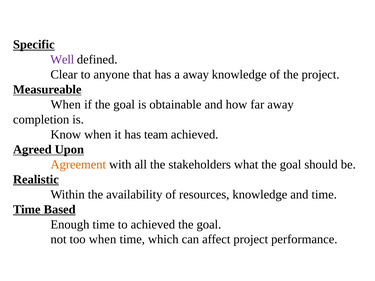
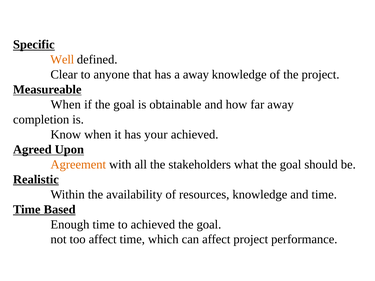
Well colour: purple -> orange
team: team -> your
too when: when -> affect
